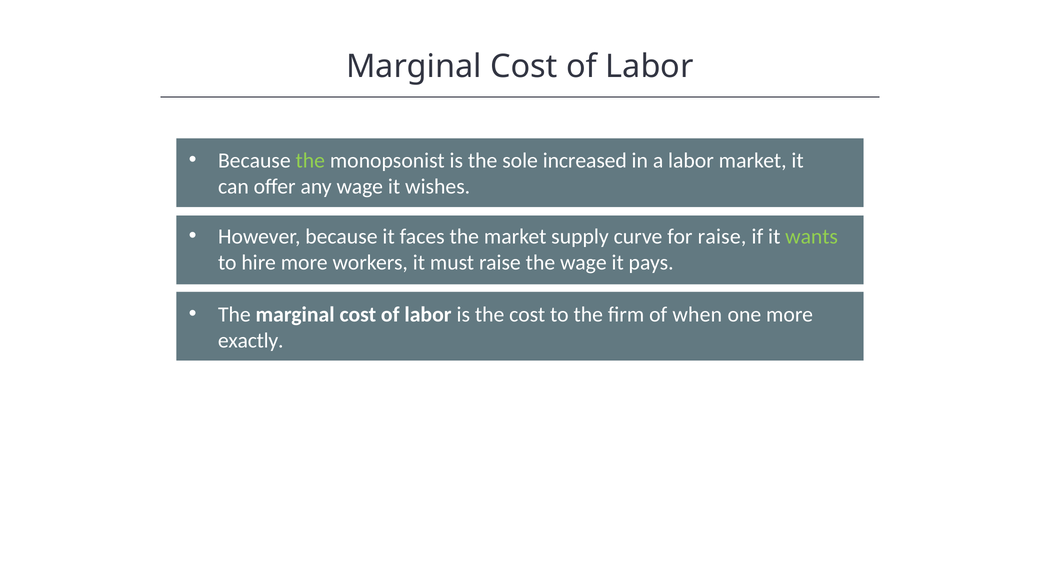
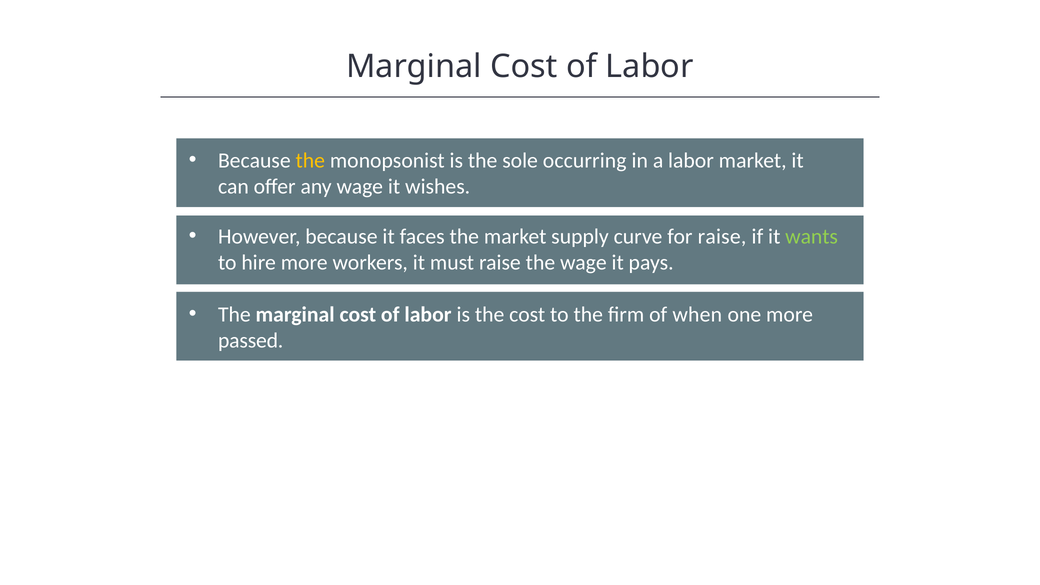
the at (310, 160) colour: light green -> yellow
increased: increased -> occurring
exactly: exactly -> passed
